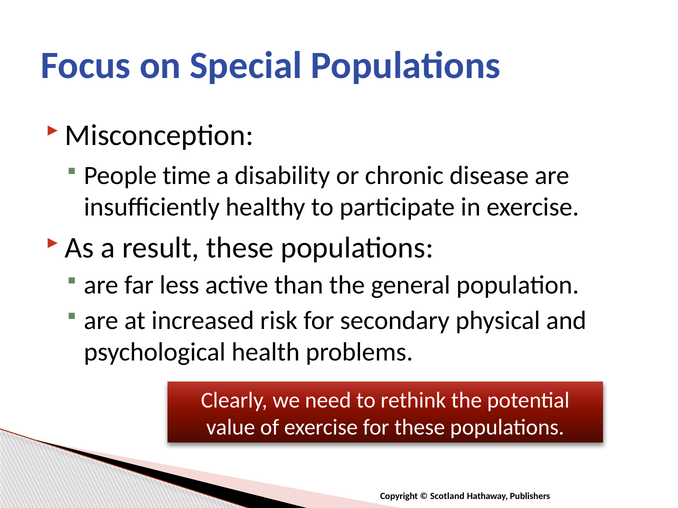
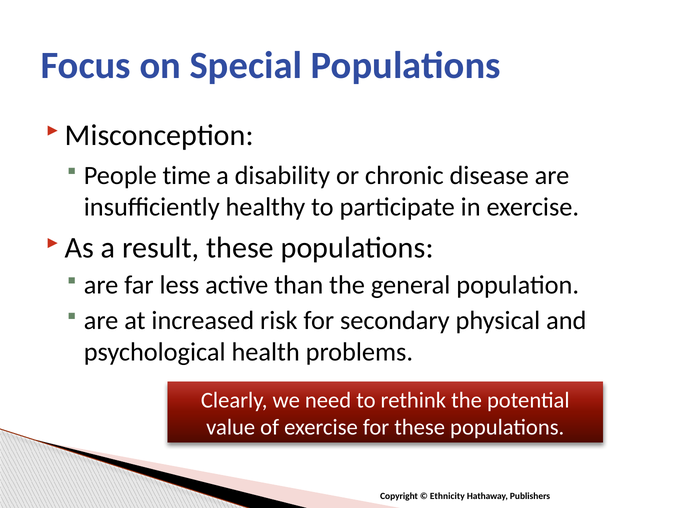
Scotland: Scotland -> Ethnicity
